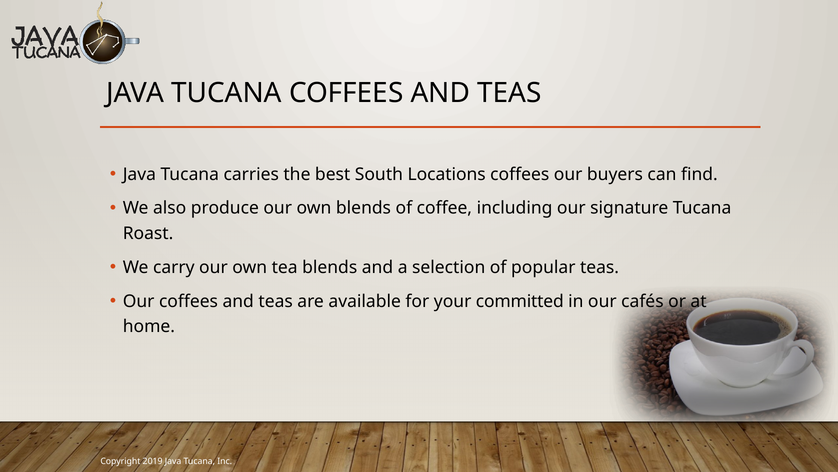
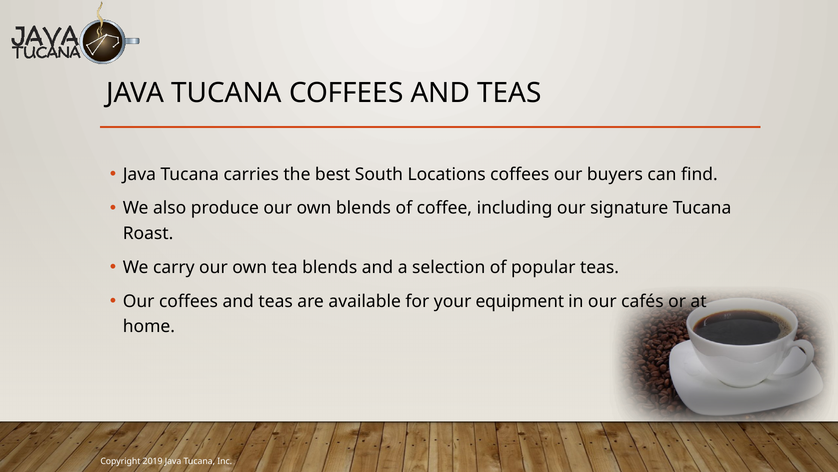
committed: committed -> equipment
